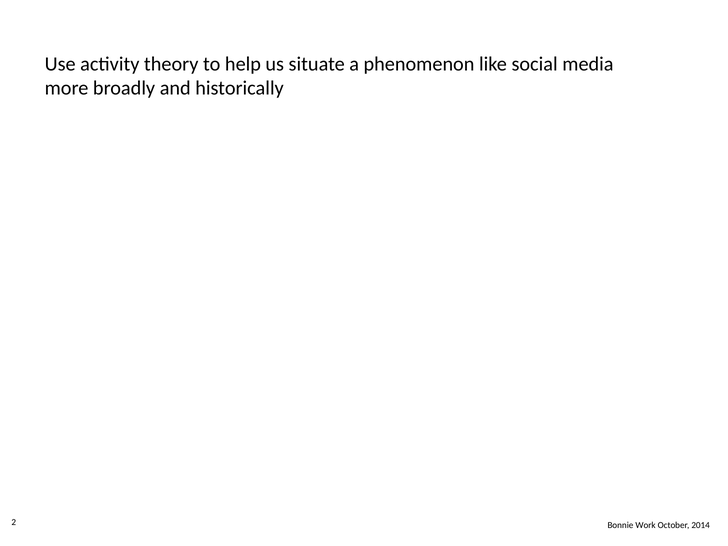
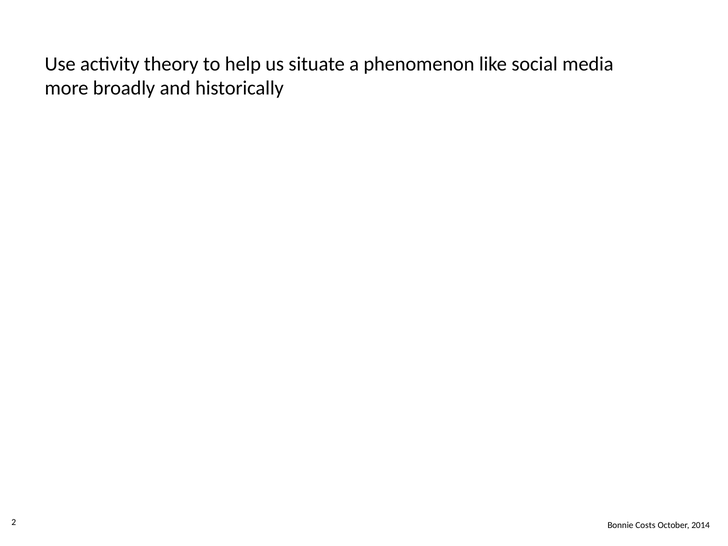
Work: Work -> Costs
